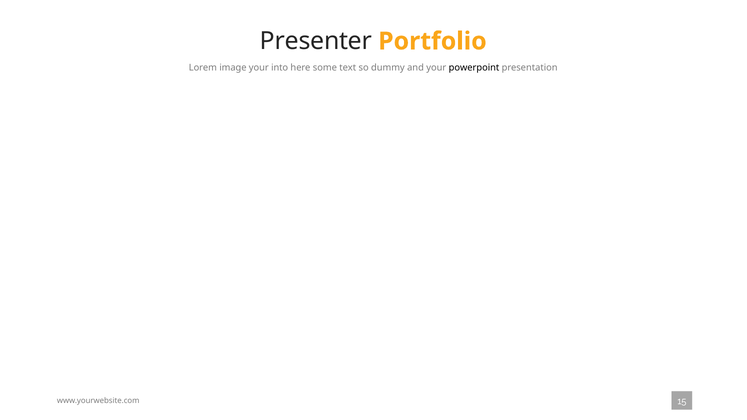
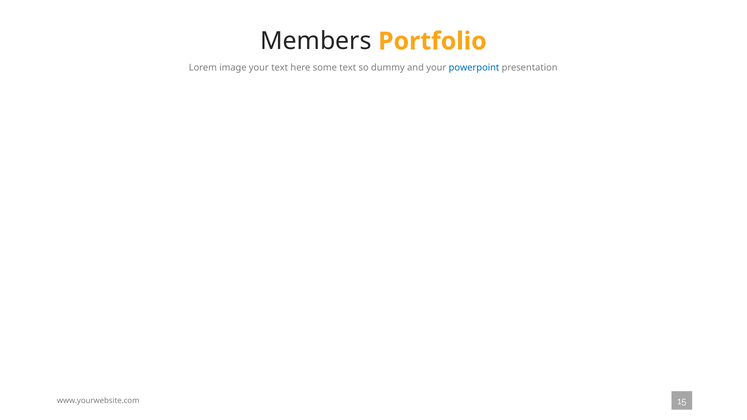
Presenter: Presenter -> Members
your into: into -> text
powerpoint colour: black -> blue
